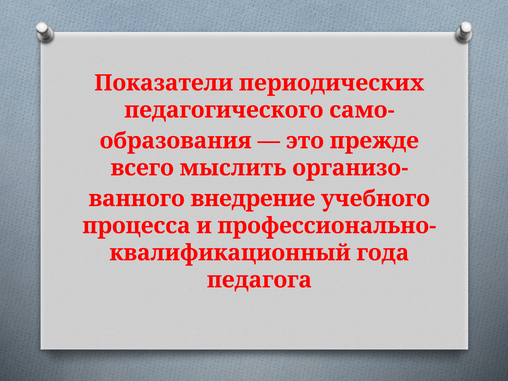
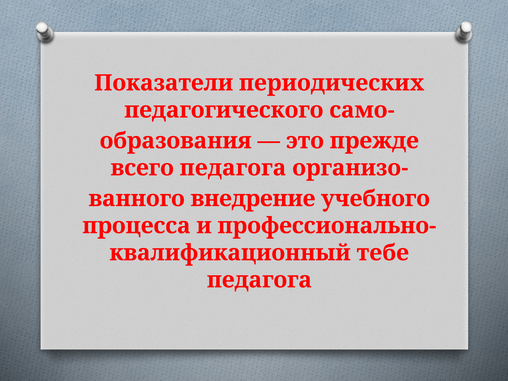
всего мыслить: мыслить -> педагога
года: года -> тебе
